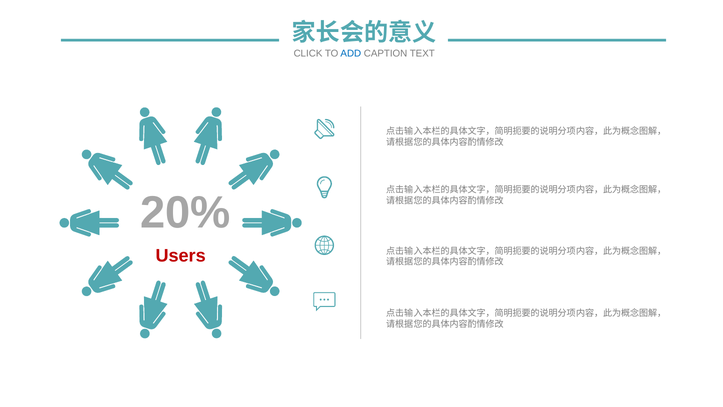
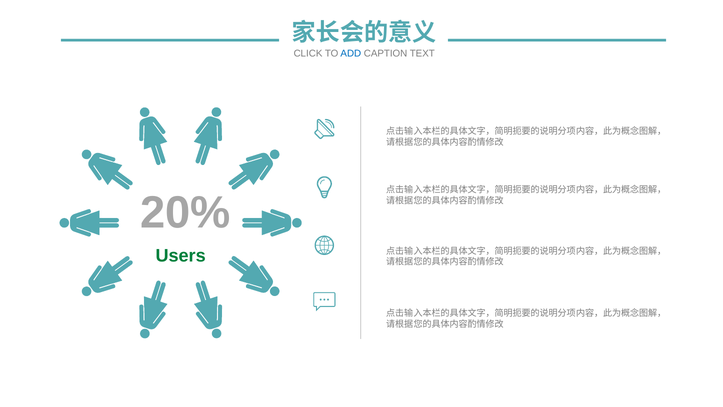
Users colour: red -> green
